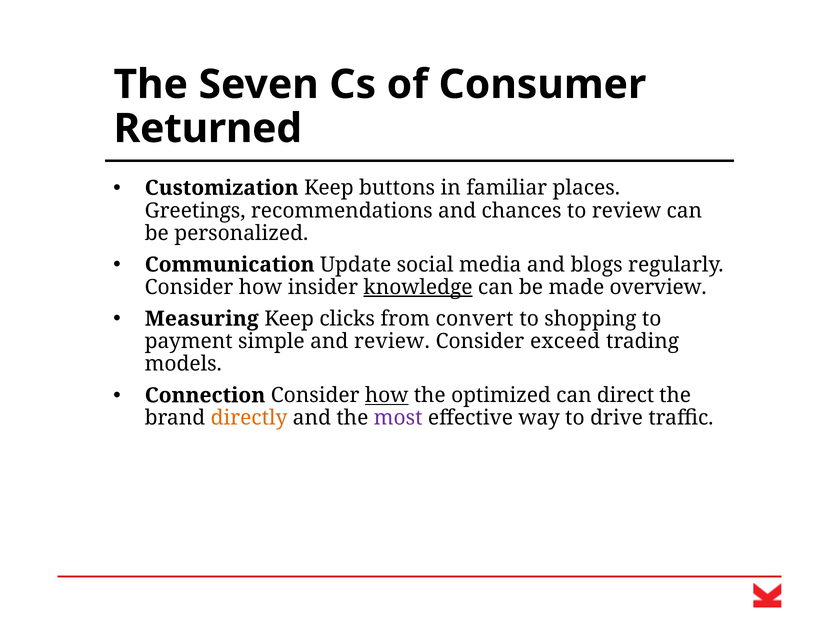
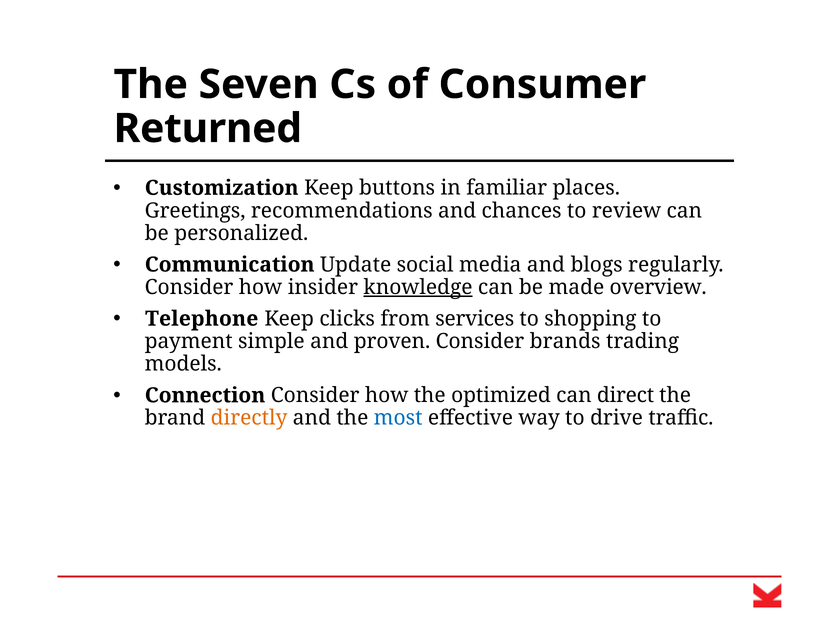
Measuring: Measuring -> Telephone
convert: convert -> services
and review: review -> proven
exceed: exceed -> brands
how at (387, 396) underline: present -> none
most colour: purple -> blue
